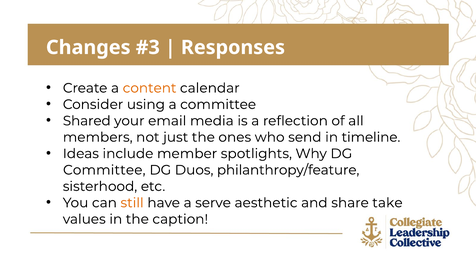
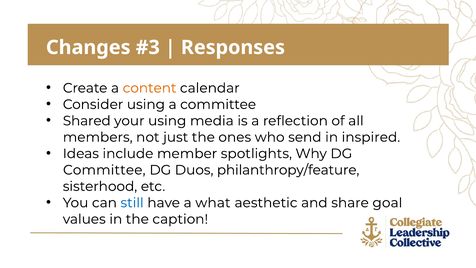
your email: email -> using
timeline: timeline -> inspired
still colour: orange -> blue
serve: serve -> what
take: take -> goal
